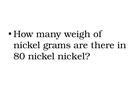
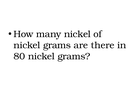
many weigh: weigh -> nickel
80 nickel nickel: nickel -> grams
